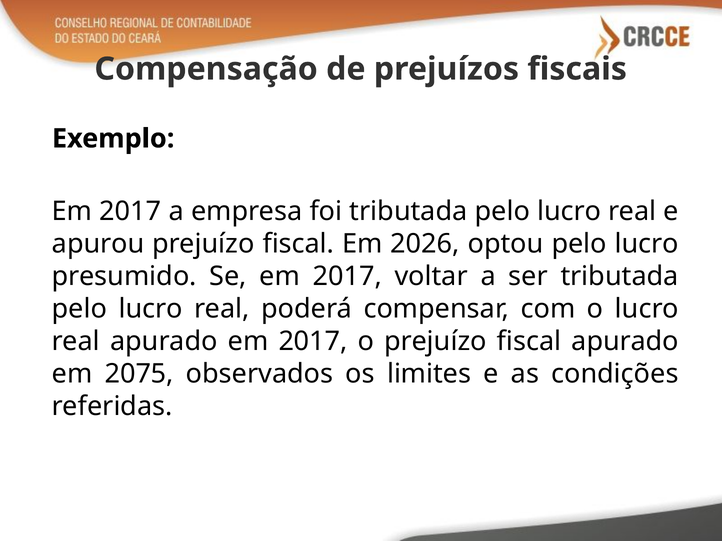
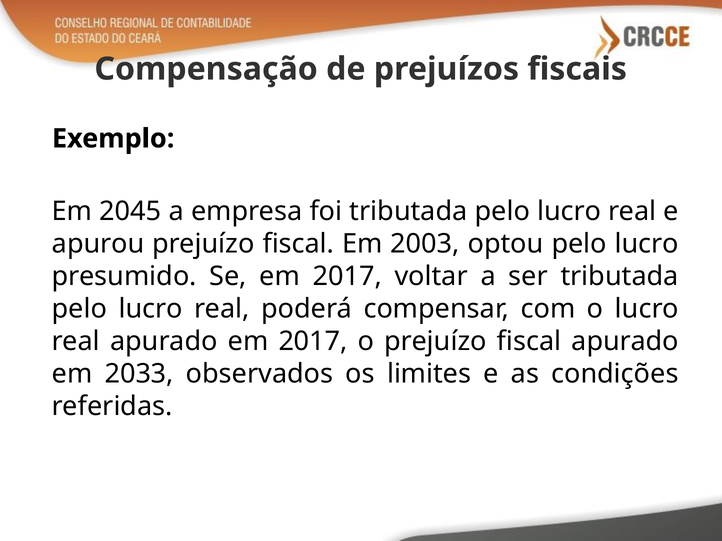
2017 at (130, 212): 2017 -> 2045
2026: 2026 -> 2003
2075: 2075 -> 2033
